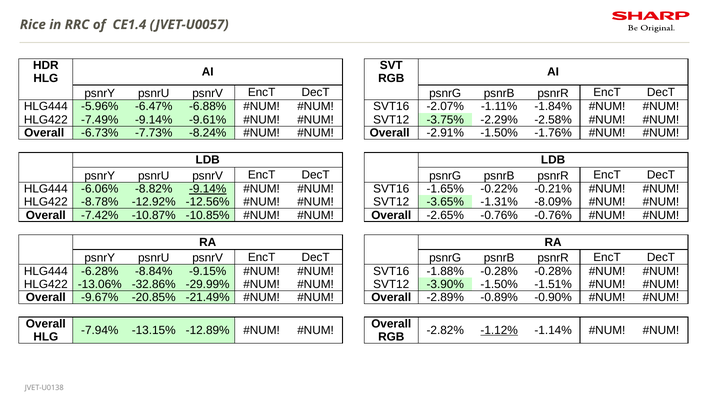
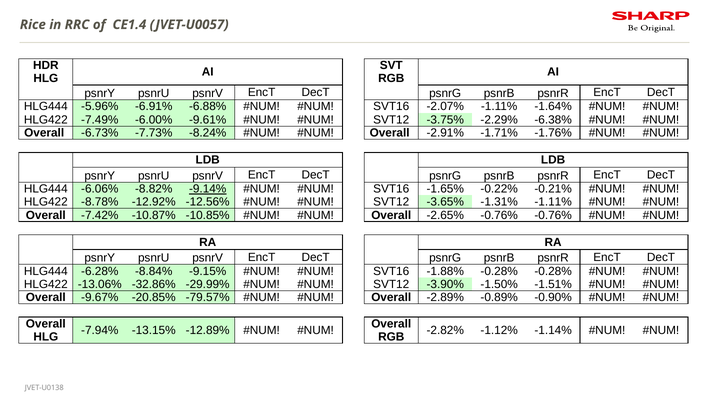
-6.47%: -6.47% -> -6.91%
-1.84%: -1.84% -> -1.64%
-7.49% -9.14%: -9.14% -> -6.00%
-2.58%: -2.58% -> -6.38%
-2.91% -1.50%: -1.50% -> -1.71%
-1.31% -8.09%: -8.09% -> -1.11%
-21.49%: -21.49% -> -79.57%
-1.12% underline: present -> none
